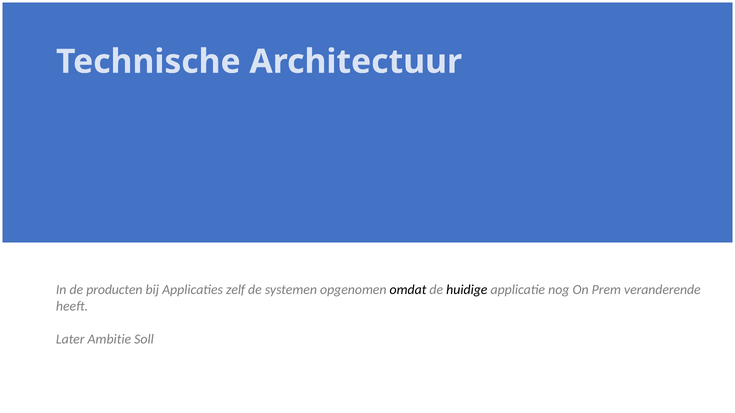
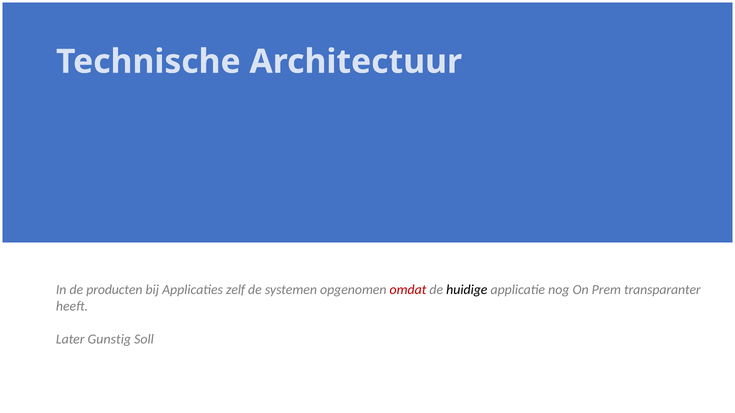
omdat colour: black -> red
veranderende: veranderende -> transparanter
Ambitie: Ambitie -> Gunstig
